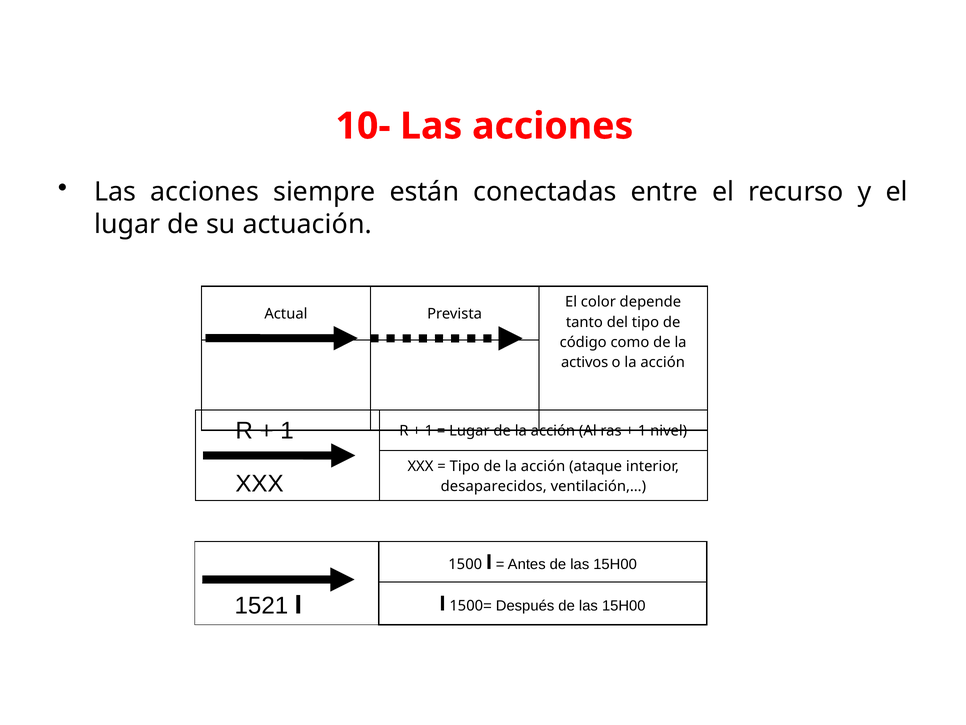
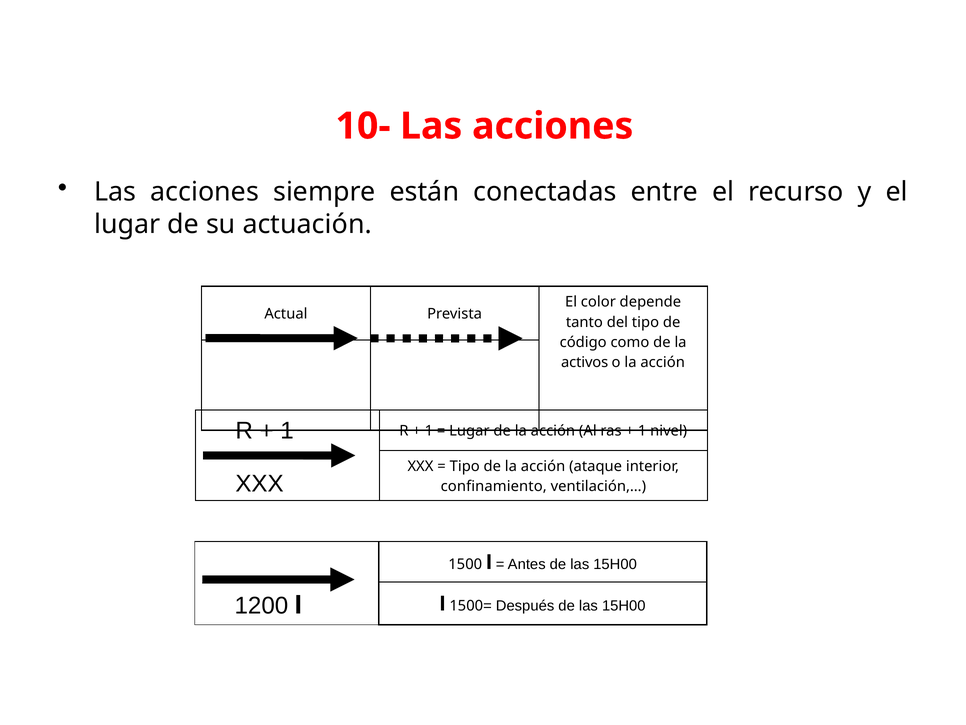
desaparecidos: desaparecidos -> confinamiento
1521: 1521 -> 1200
